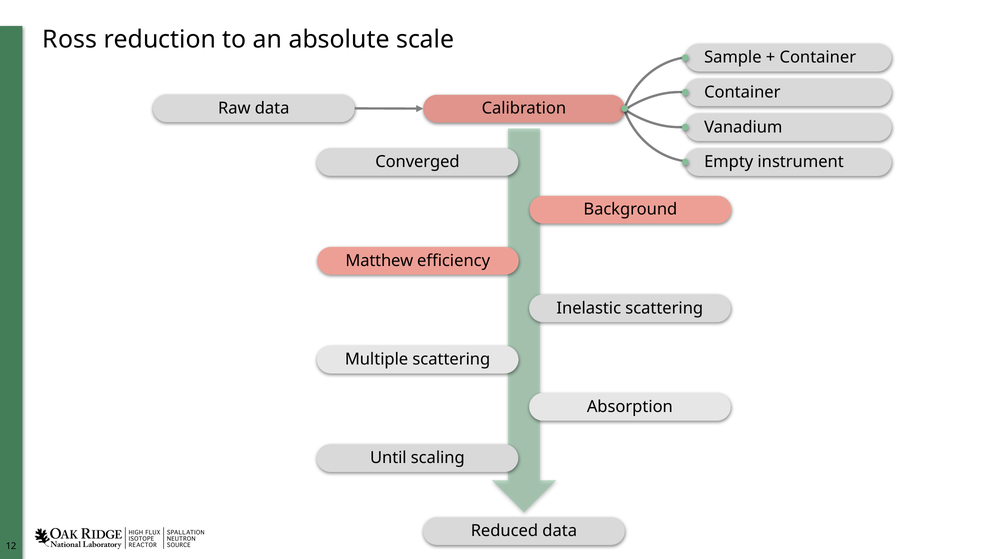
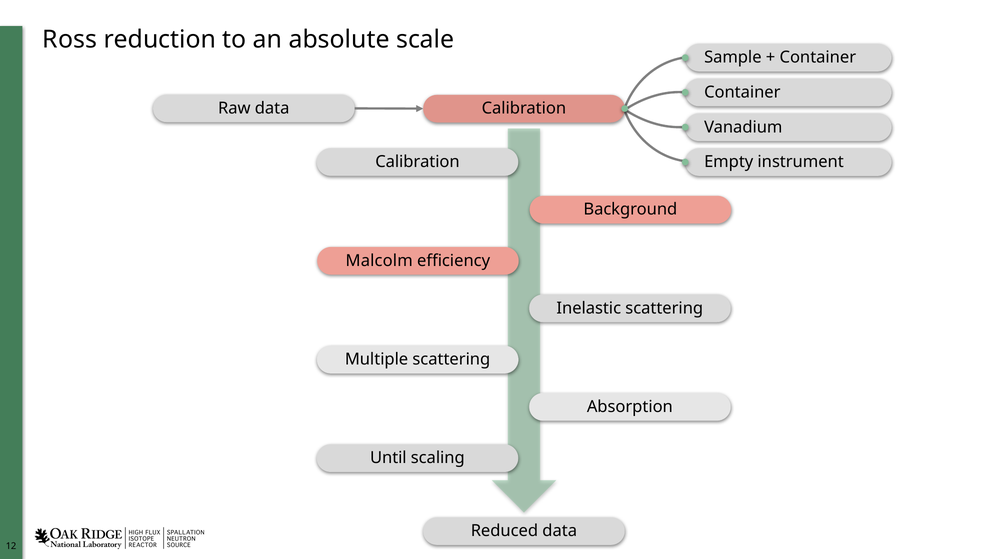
Converged at (417, 162): Converged -> Calibration
Matthew: Matthew -> Malcolm
